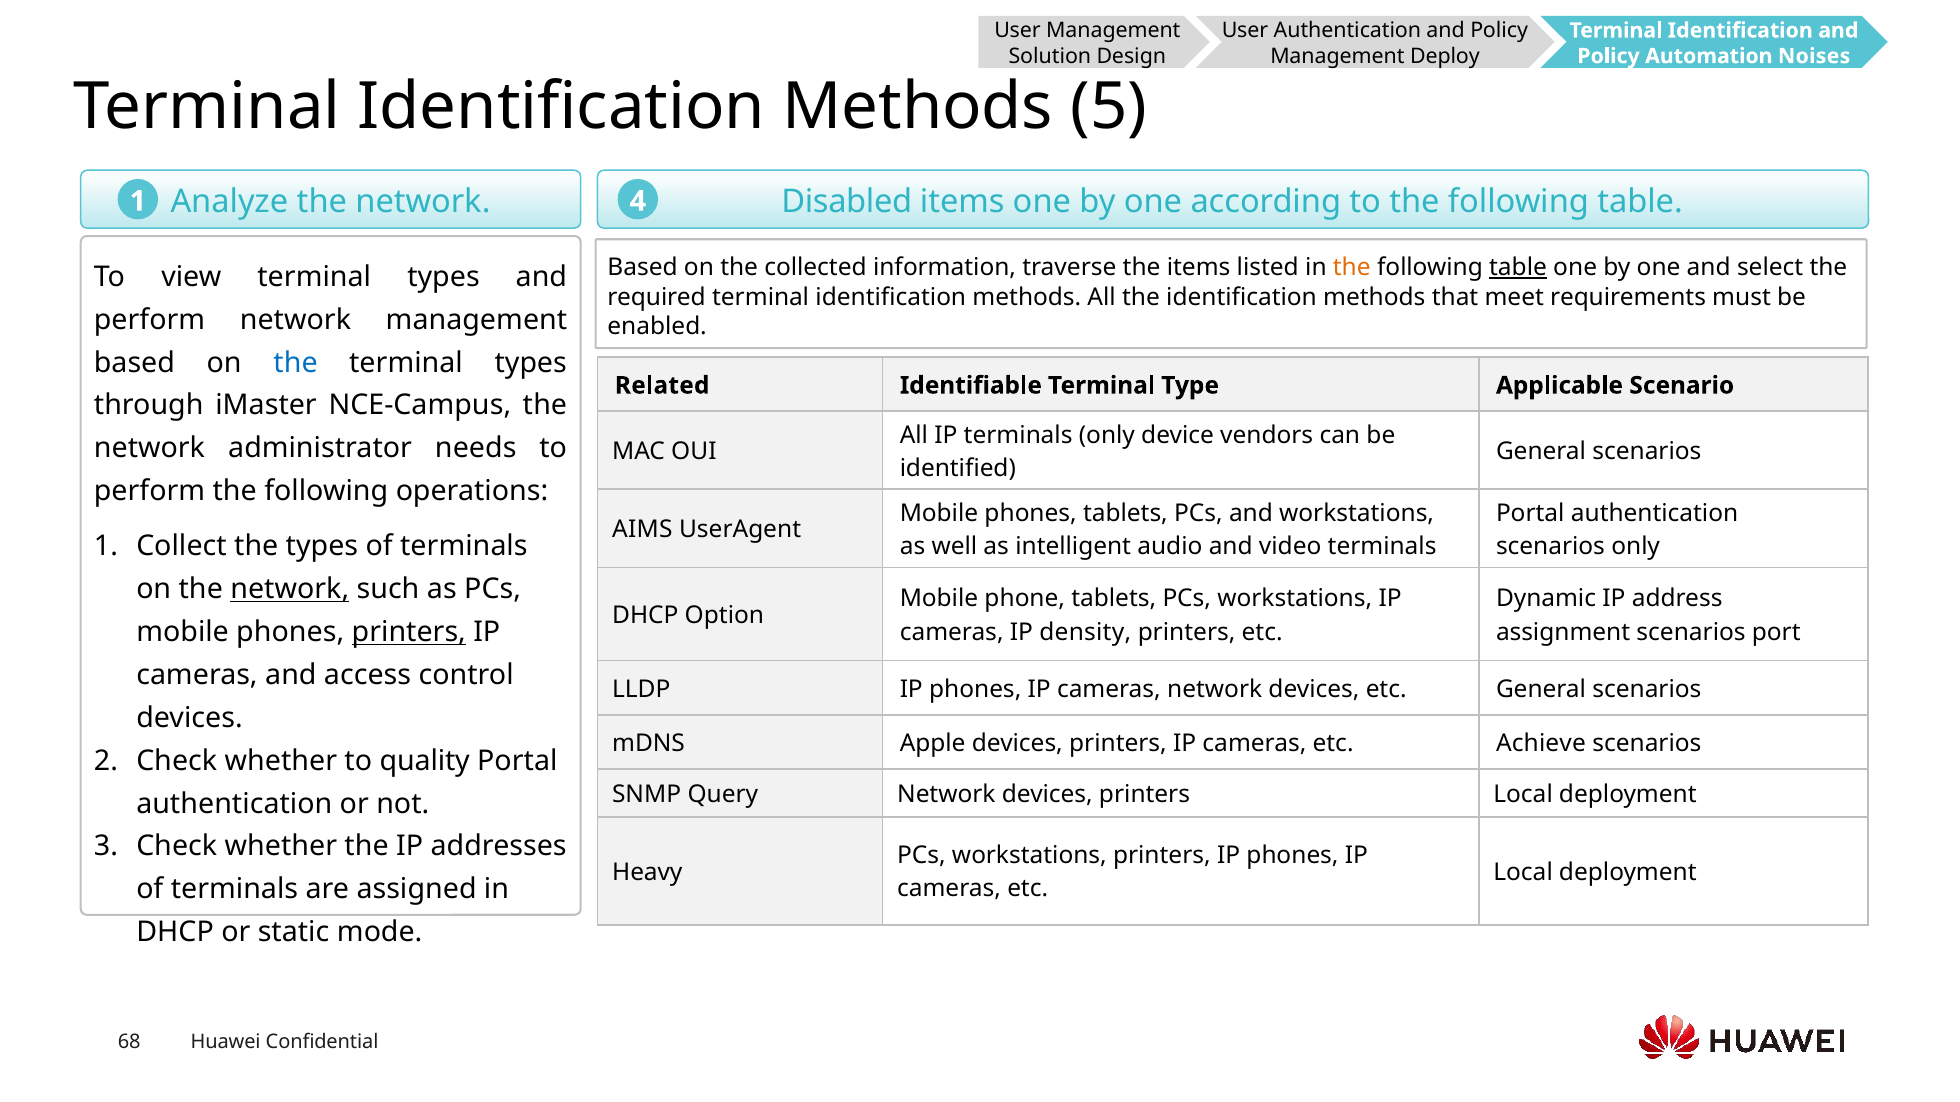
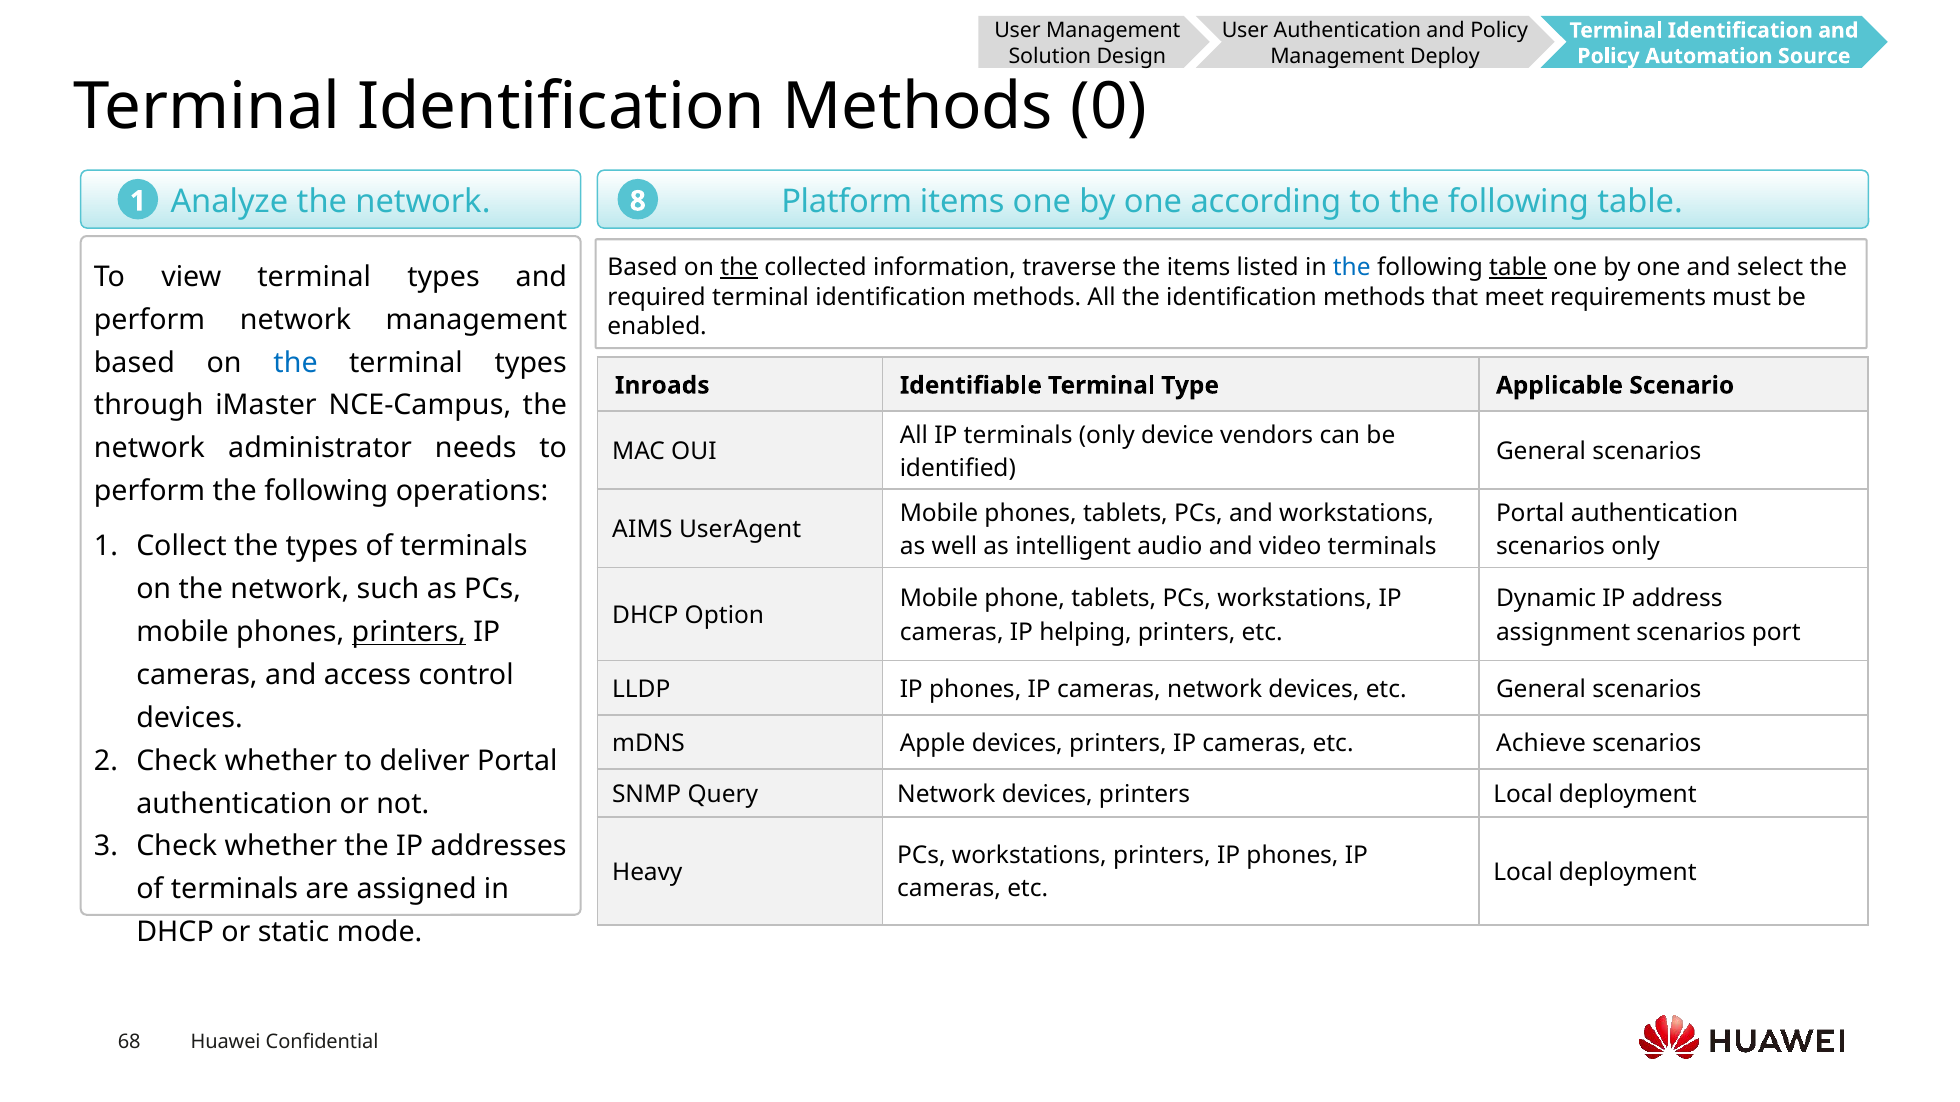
Noises: Noises -> Source
5: 5 -> 0
Disabled: Disabled -> Platform
4: 4 -> 8
the at (739, 268) underline: none -> present
the at (1352, 268) colour: orange -> blue
Related: Related -> Inroads
network at (290, 590) underline: present -> none
density: density -> helping
quality: quality -> deliver
